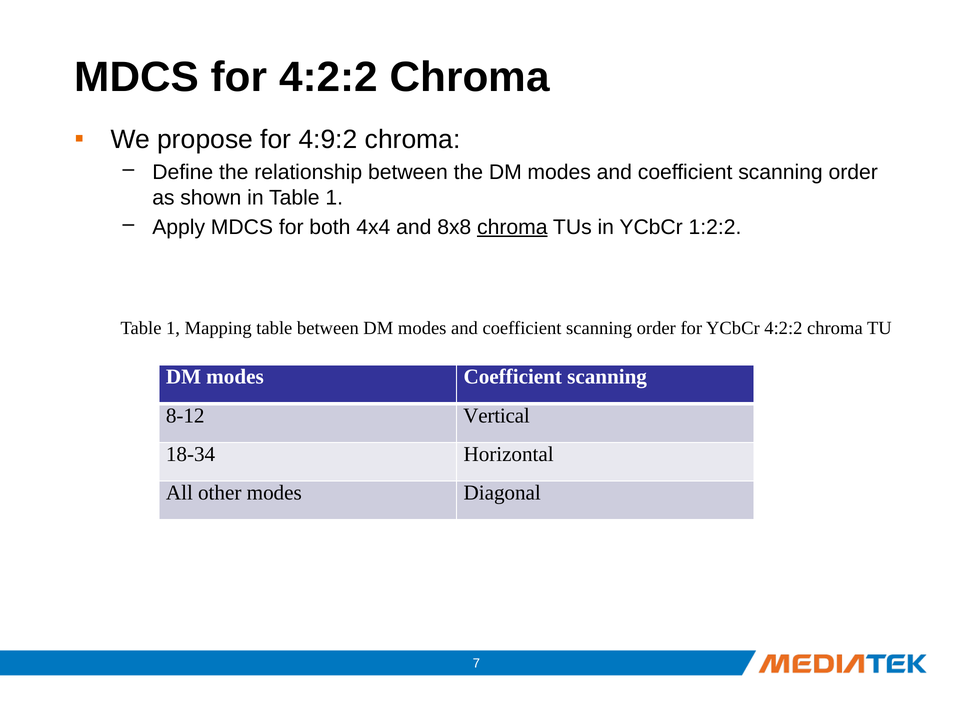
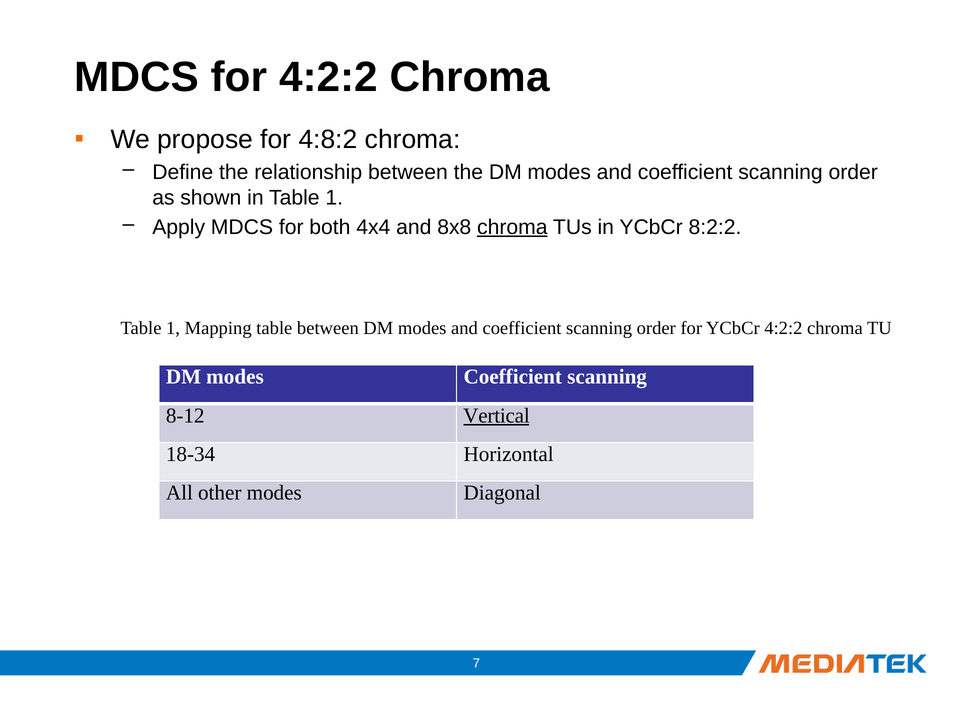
4:9:2: 4:9:2 -> 4:8:2
1:2:2: 1:2:2 -> 8:2:2
Vertical underline: none -> present
